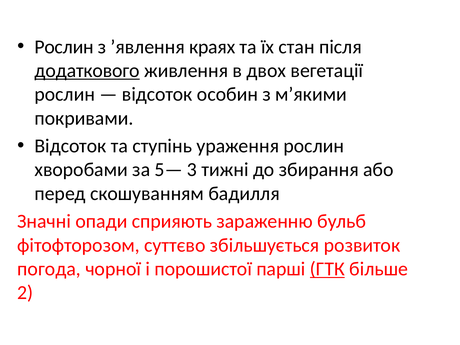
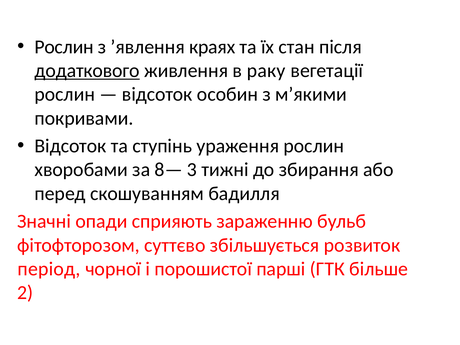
двох: двох -> раку
5—: 5— -> 8—
погода: погода -> період
ГТК underline: present -> none
